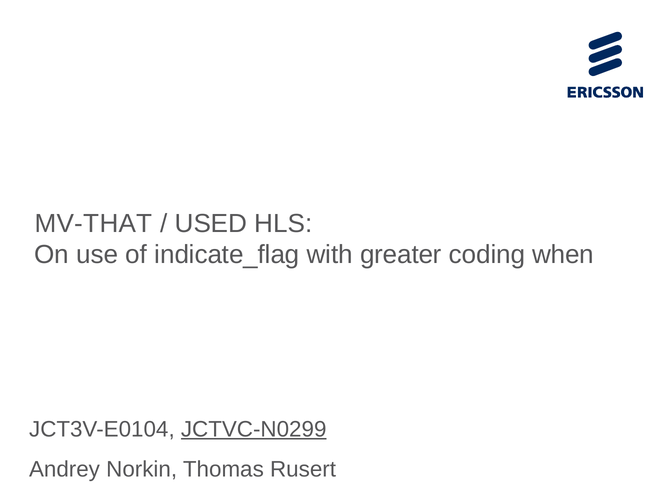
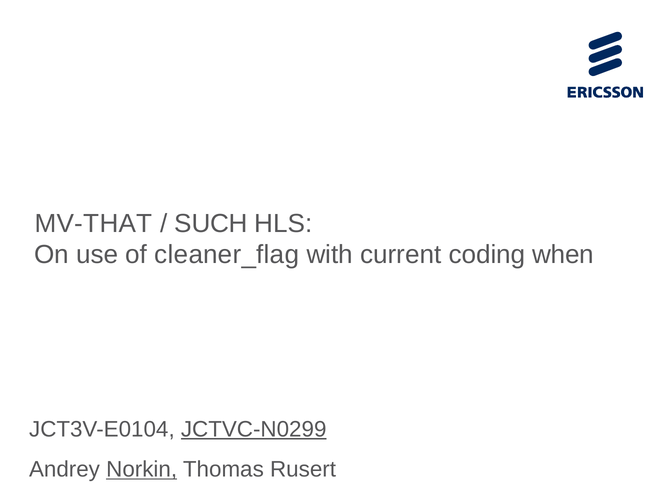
USED: USED -> SUCH
indicate_flag: indicate_flag -> cleaner_flag
greater: greater -> current
Norkin underline: none -> present
